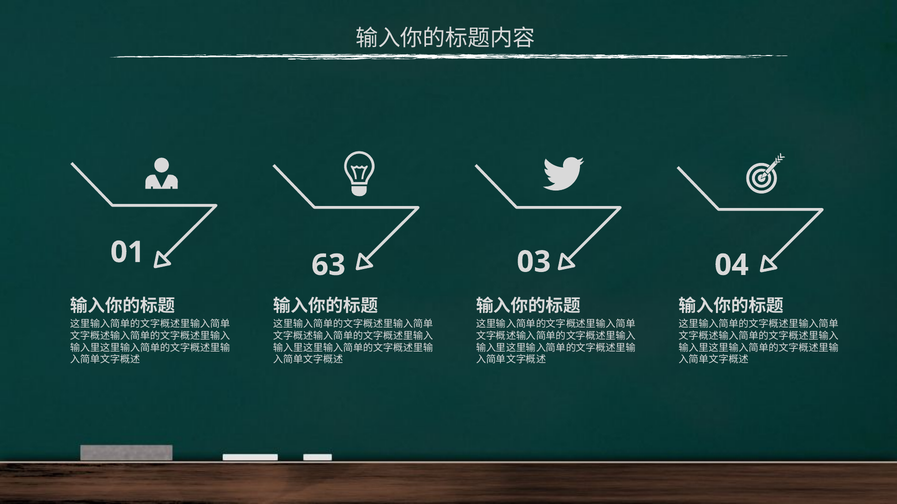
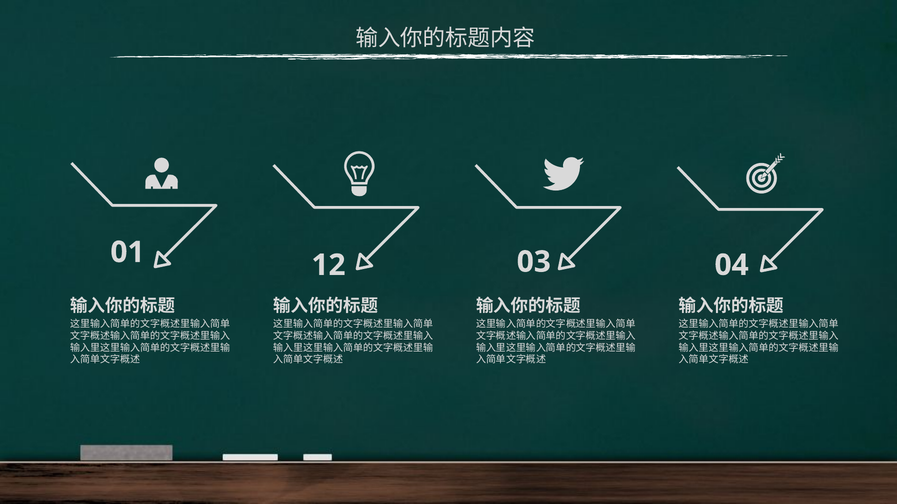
63: 63 -> 12
